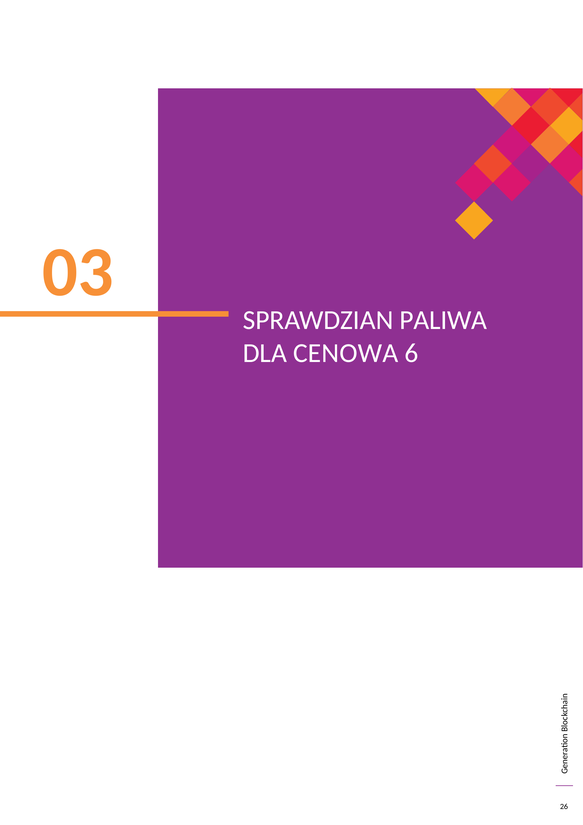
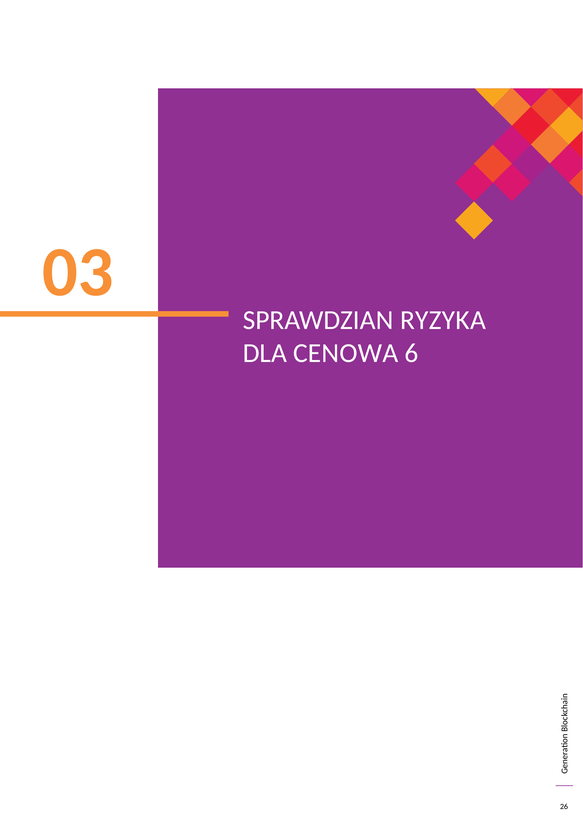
PALIWA: PALIWA -> RYZYKA
